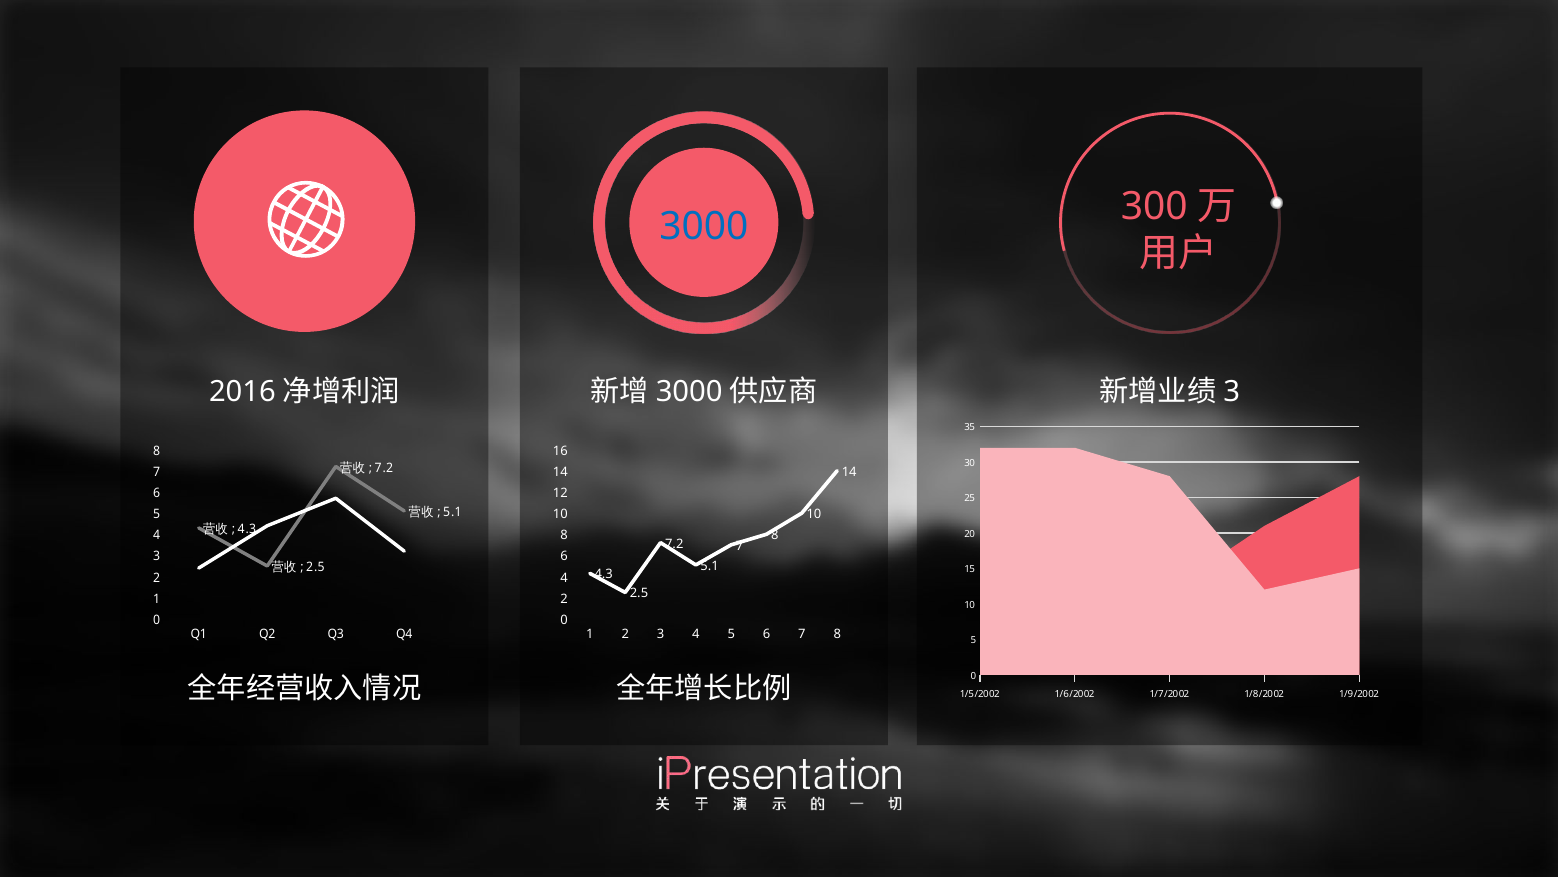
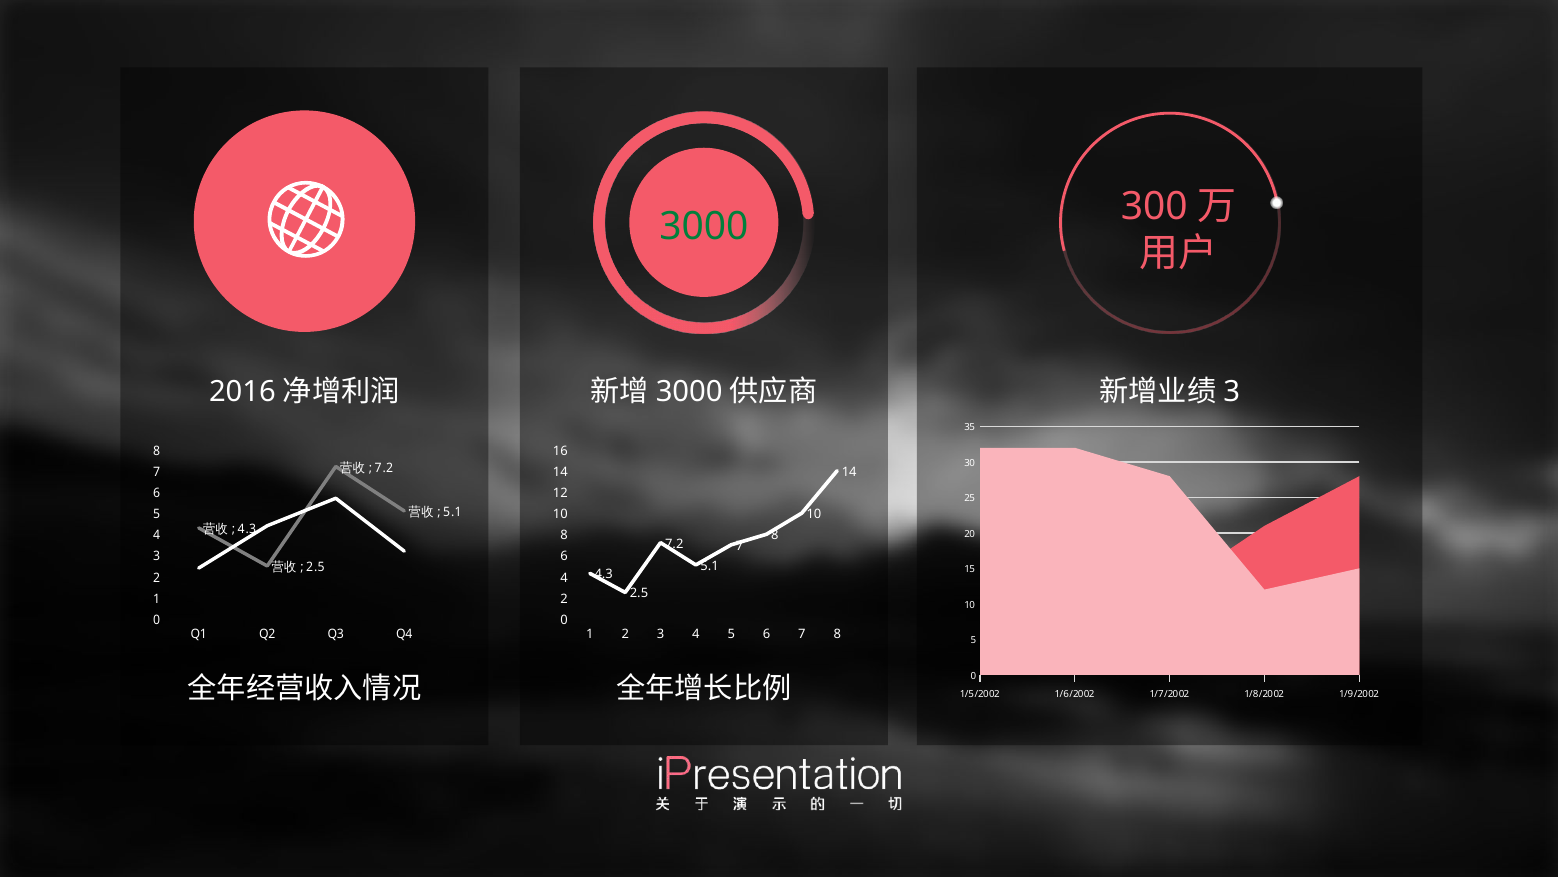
3000 colour: blue -> green
